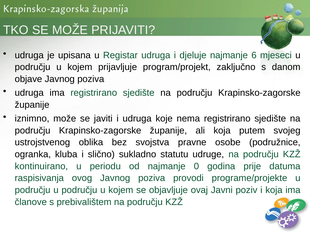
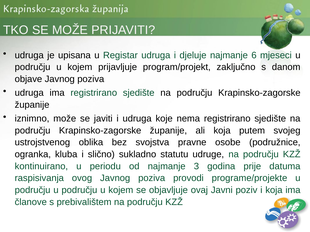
0: 0 -> 3
